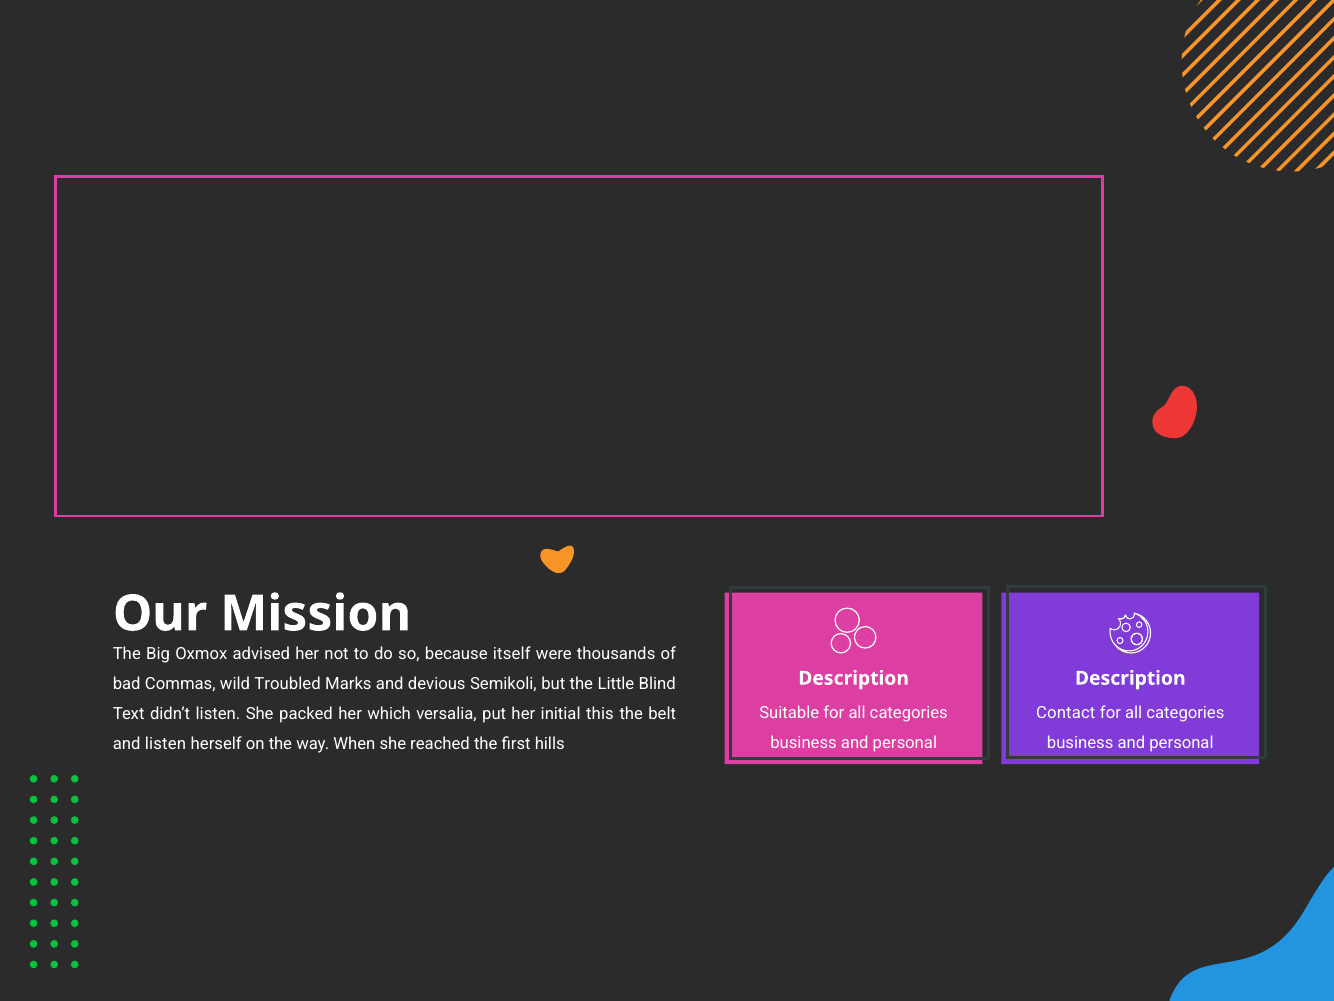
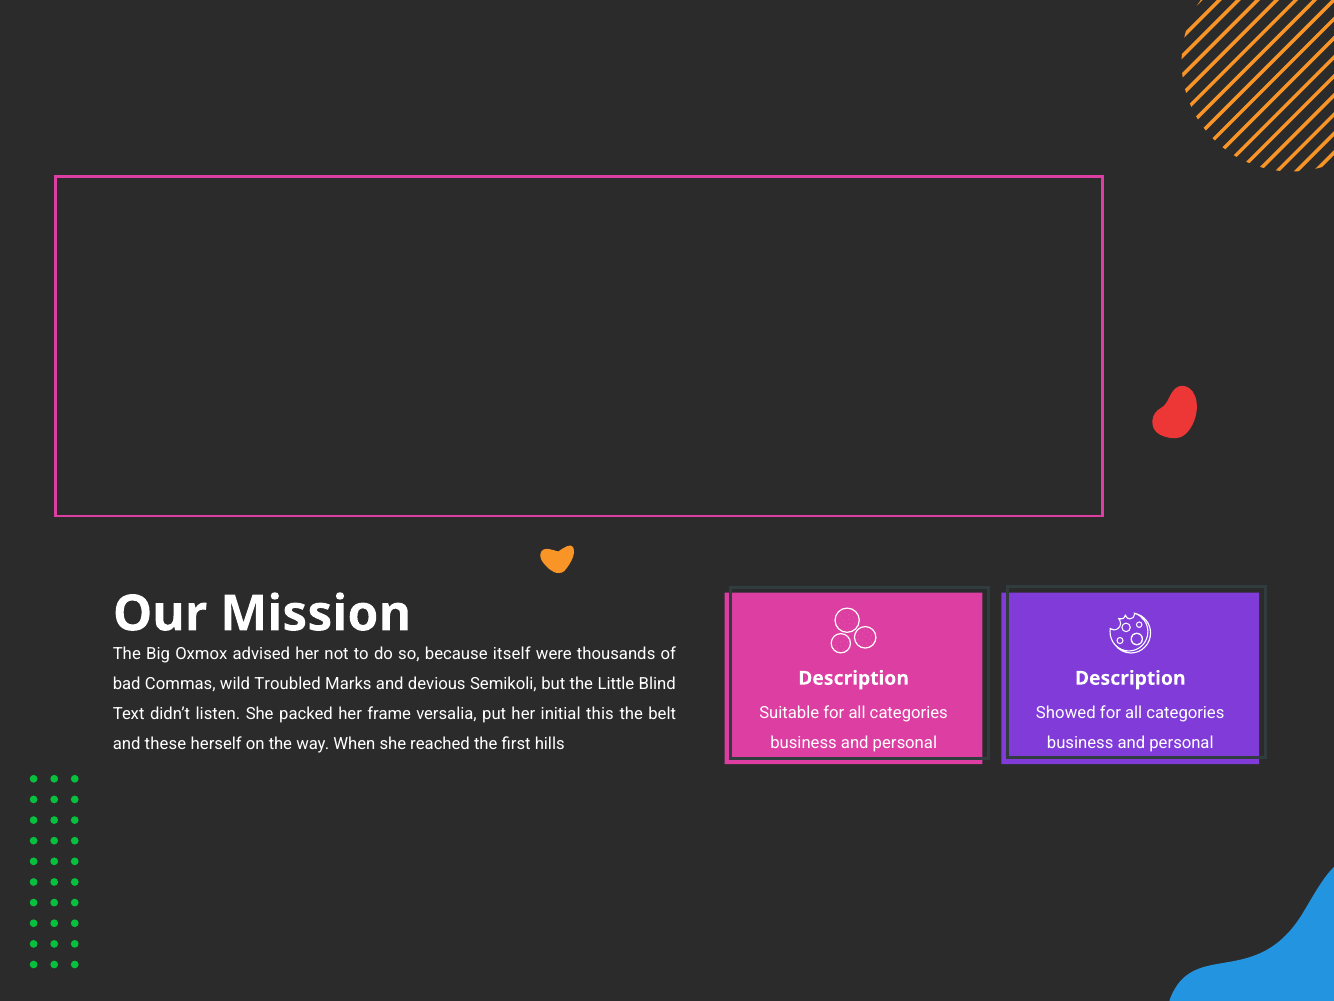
Contact: Contact -> Showed
which: which -> frame
and listen: listen -> these
